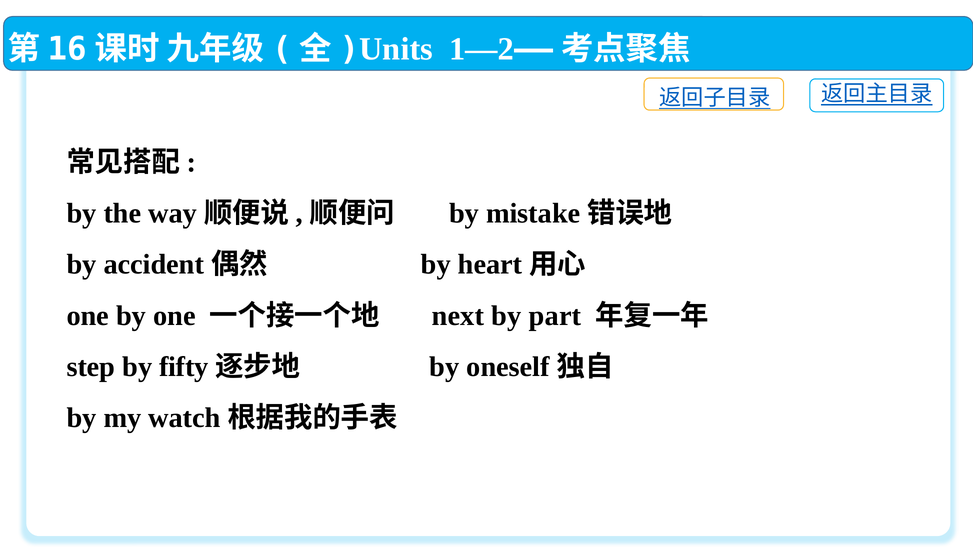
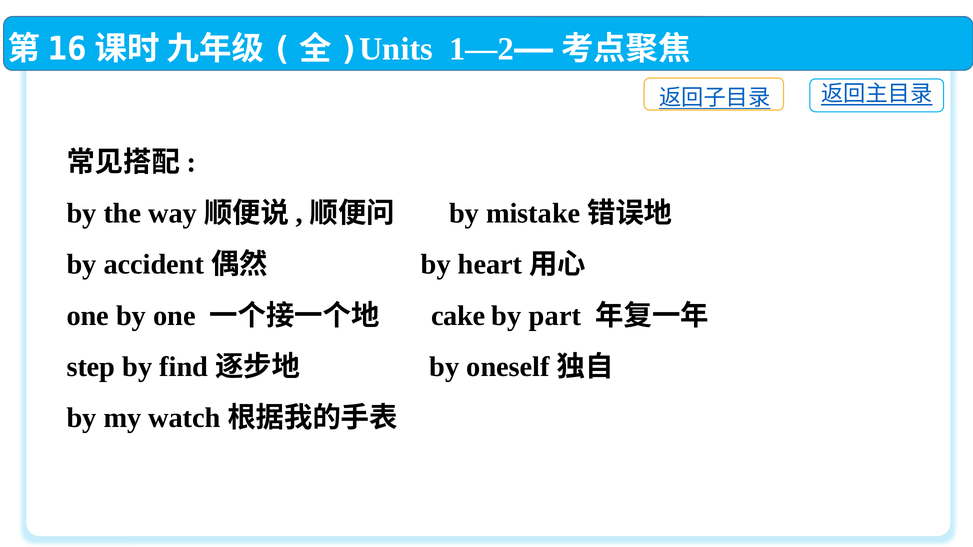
next: next -> cake
fifty: fifty -> find
